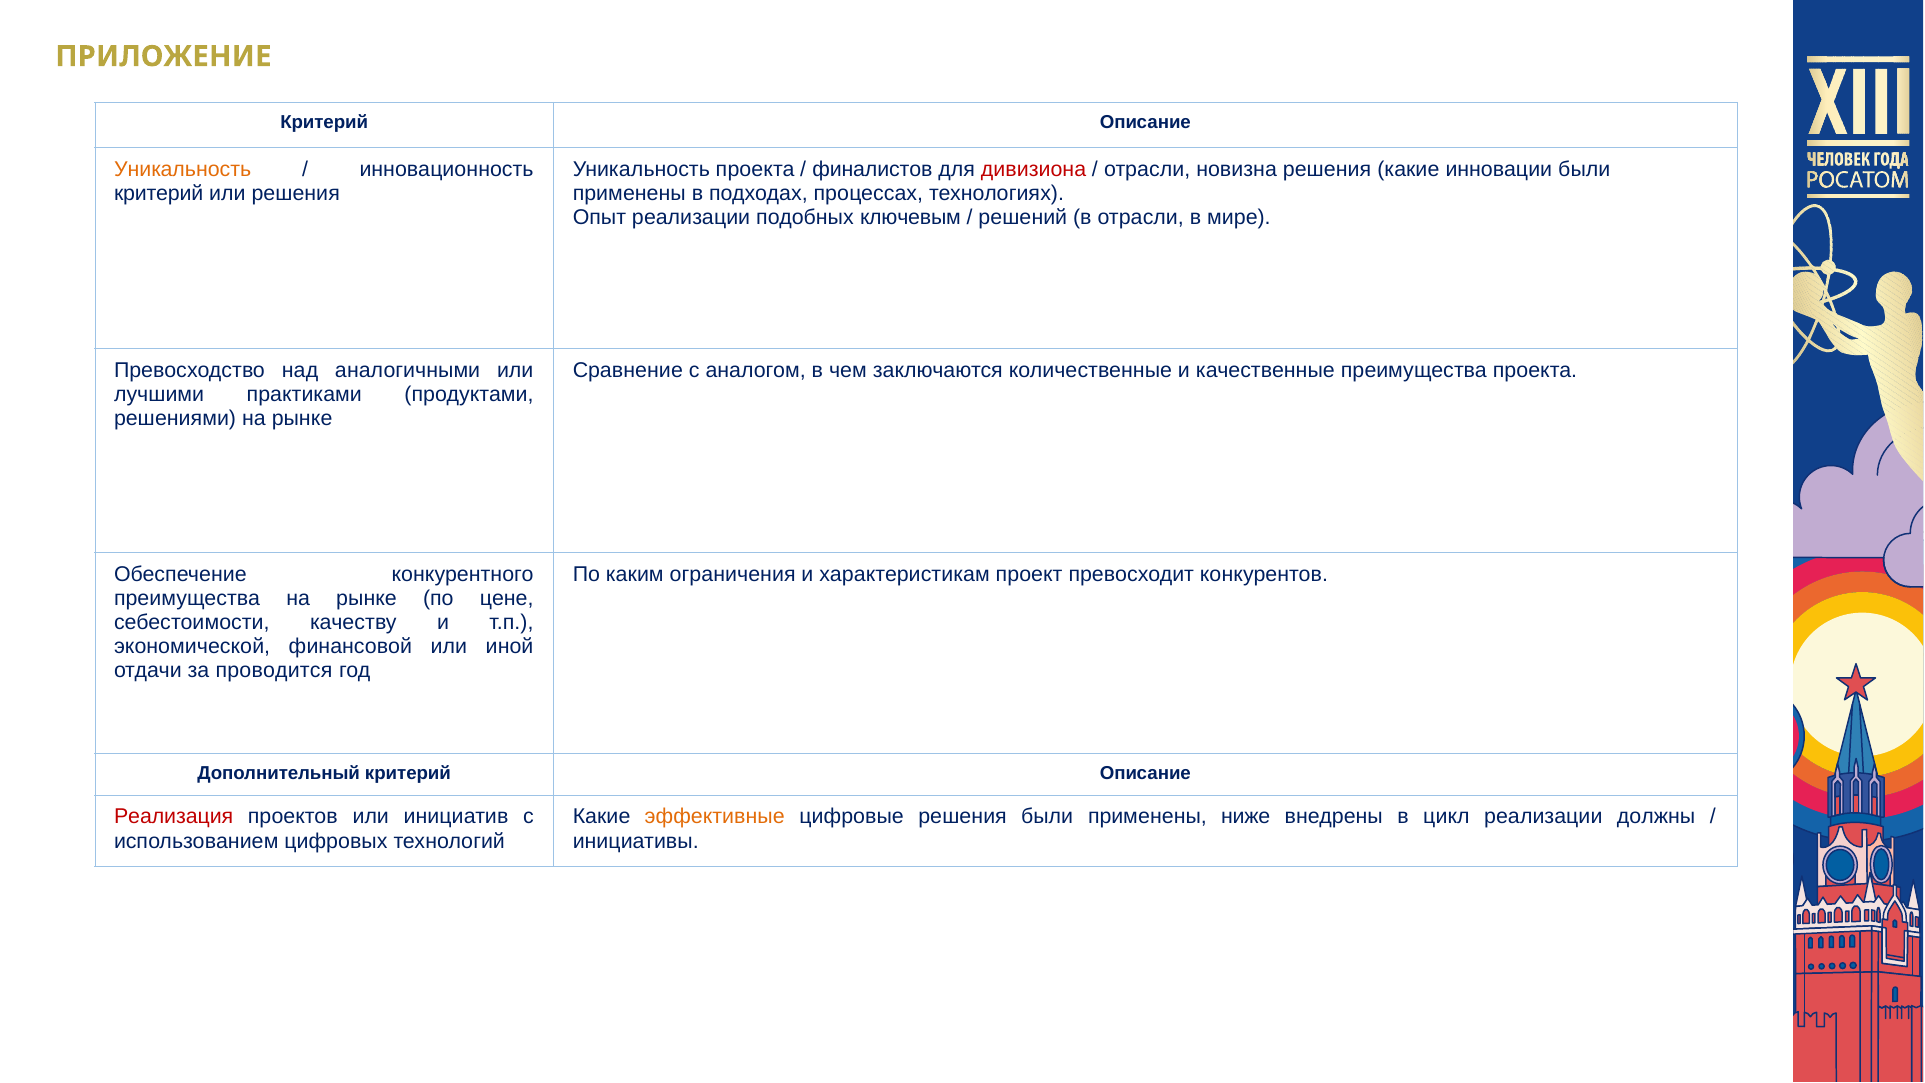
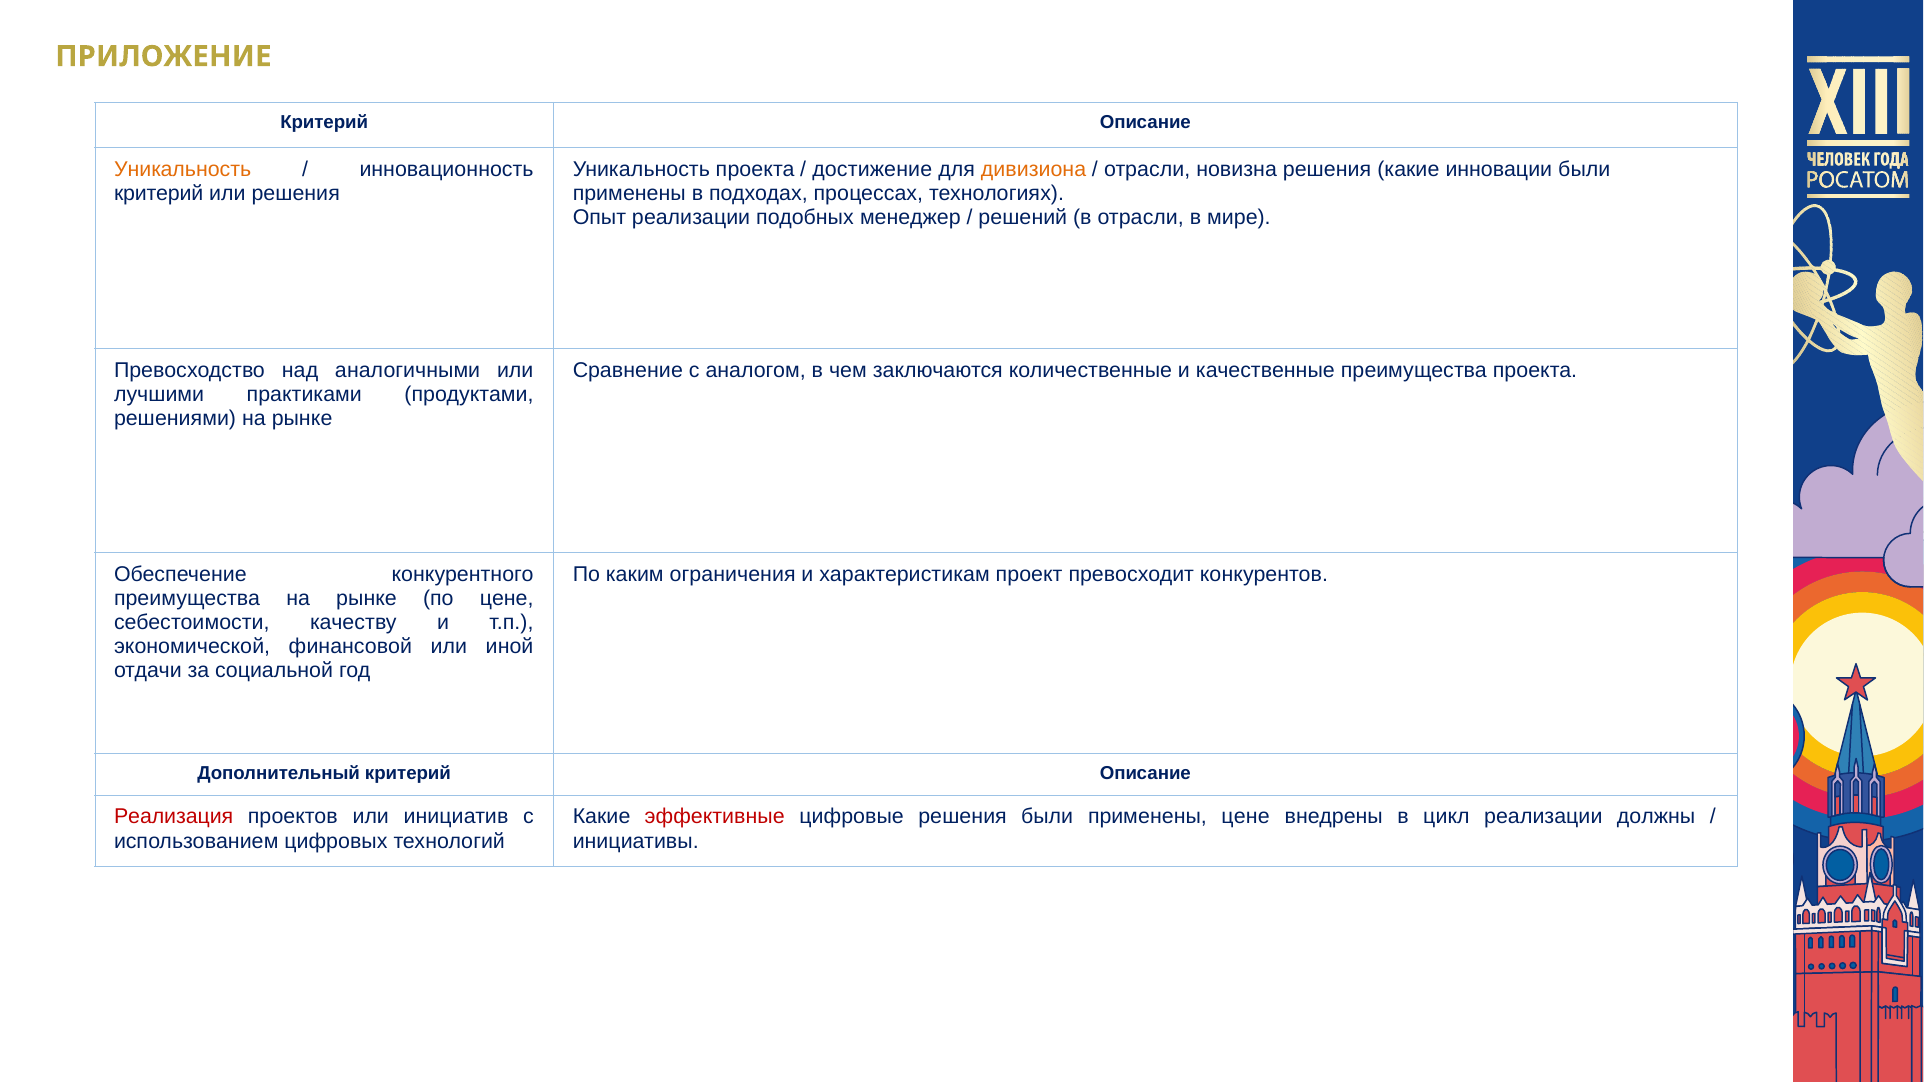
финалистов: финалистов -> достижение
дивизиона colour: red -> orange
ключевым: ключевым -> менеджер
проводится: проводится -> социальной
эффективные colour: orange -> red
применены ниже: ниже -> цене
